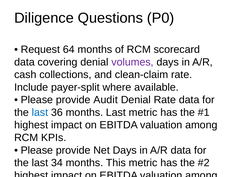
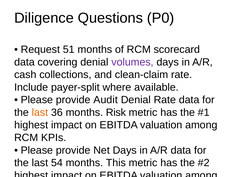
64: 64 -> 51
last at (40, 113) colour: blue -> orange
months Last: Last -> Risk
34: 34 -> 54
